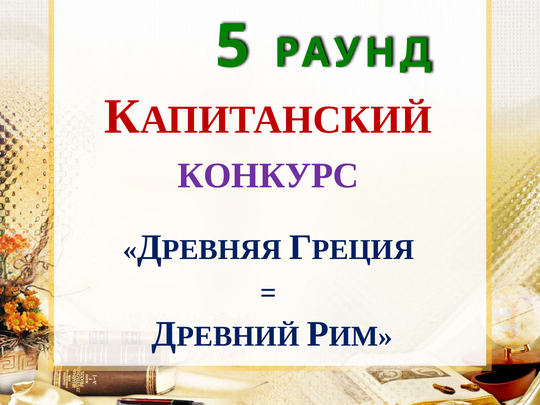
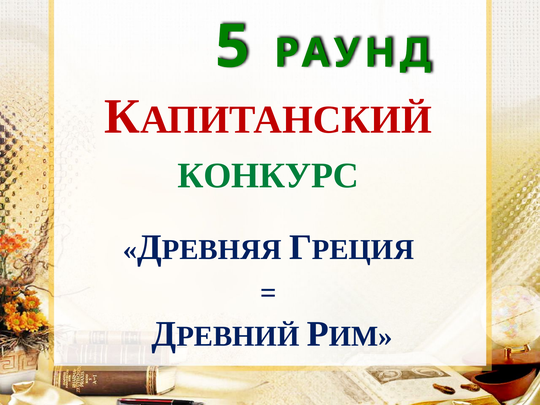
КОНКУРС colour: purple -> green
